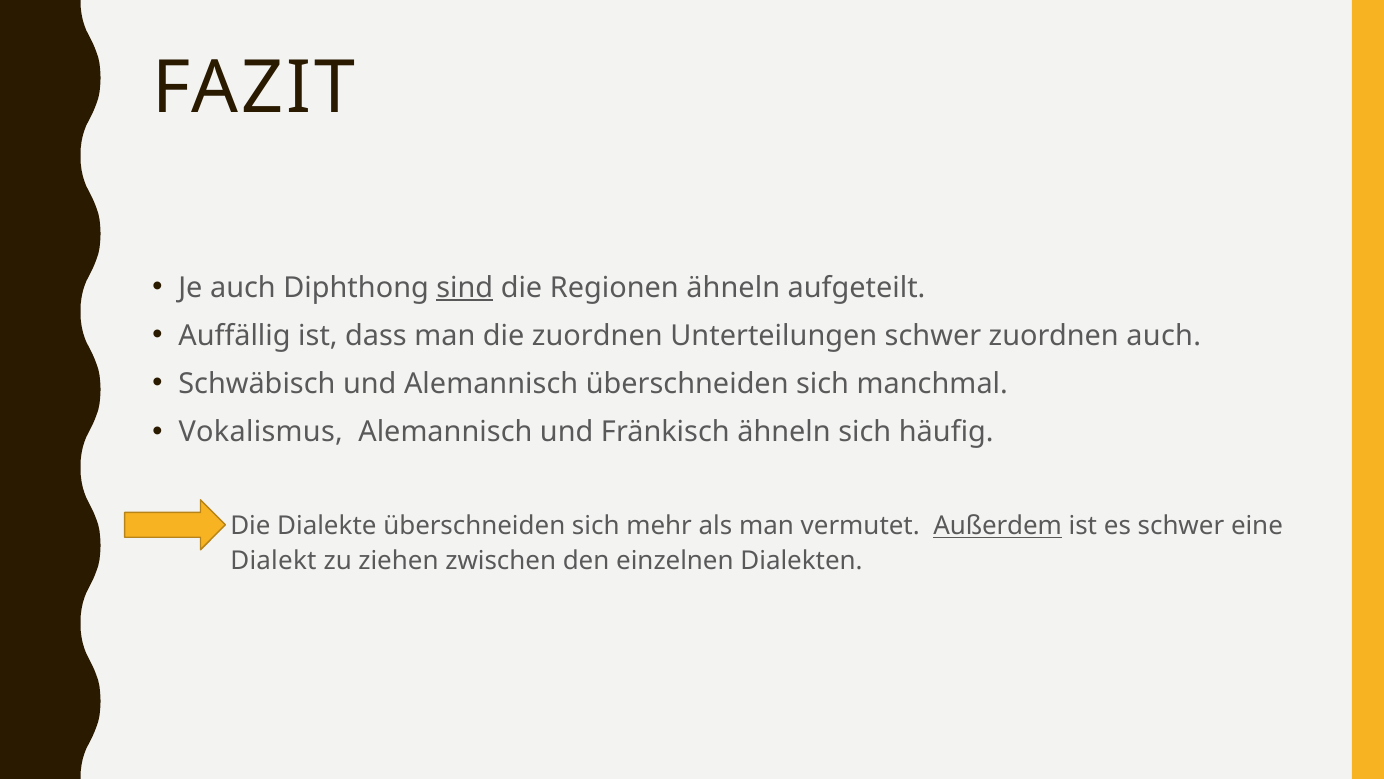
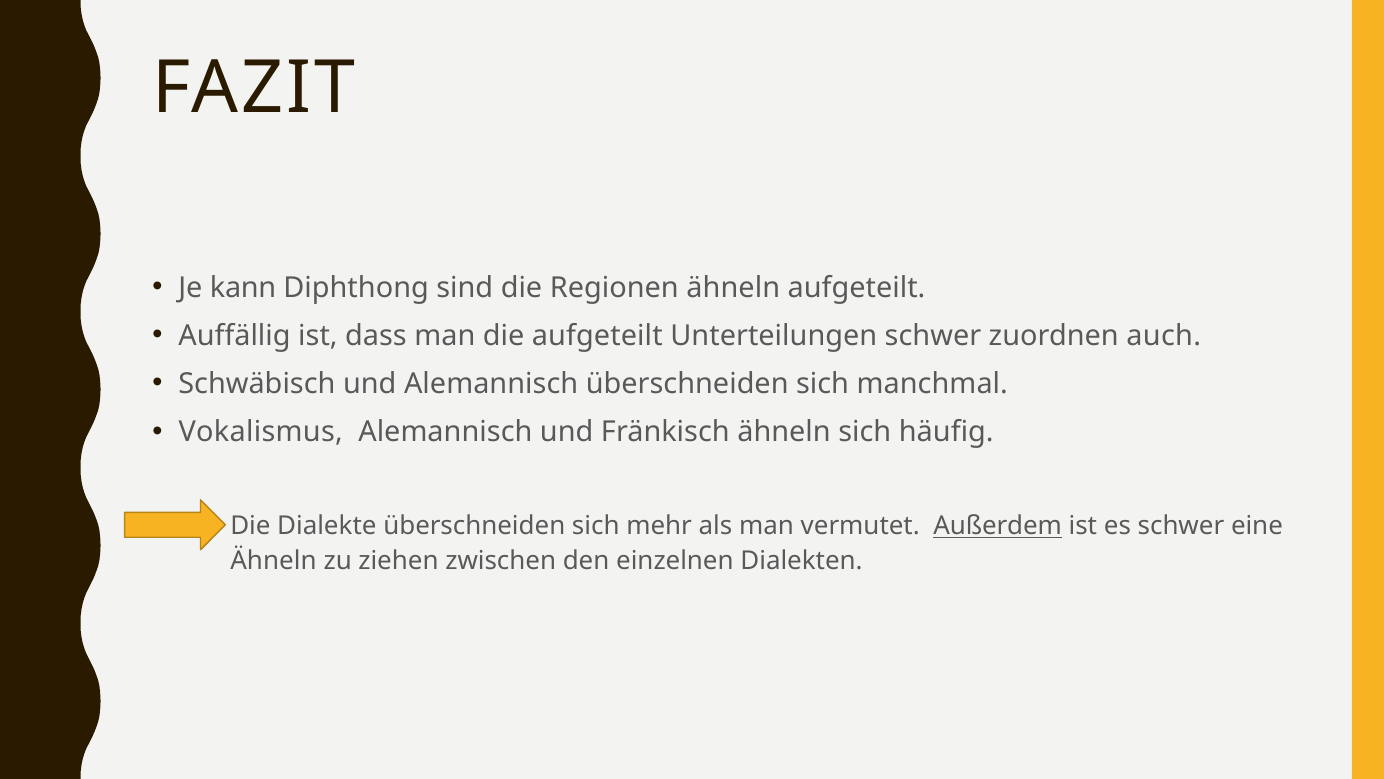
Je auch: auch -> kann
sind underline: present -> none
die zuordnen: zuordnen -> aufgeteilt
Dialekt at (273, 560): Dialekt -> Ähneln
